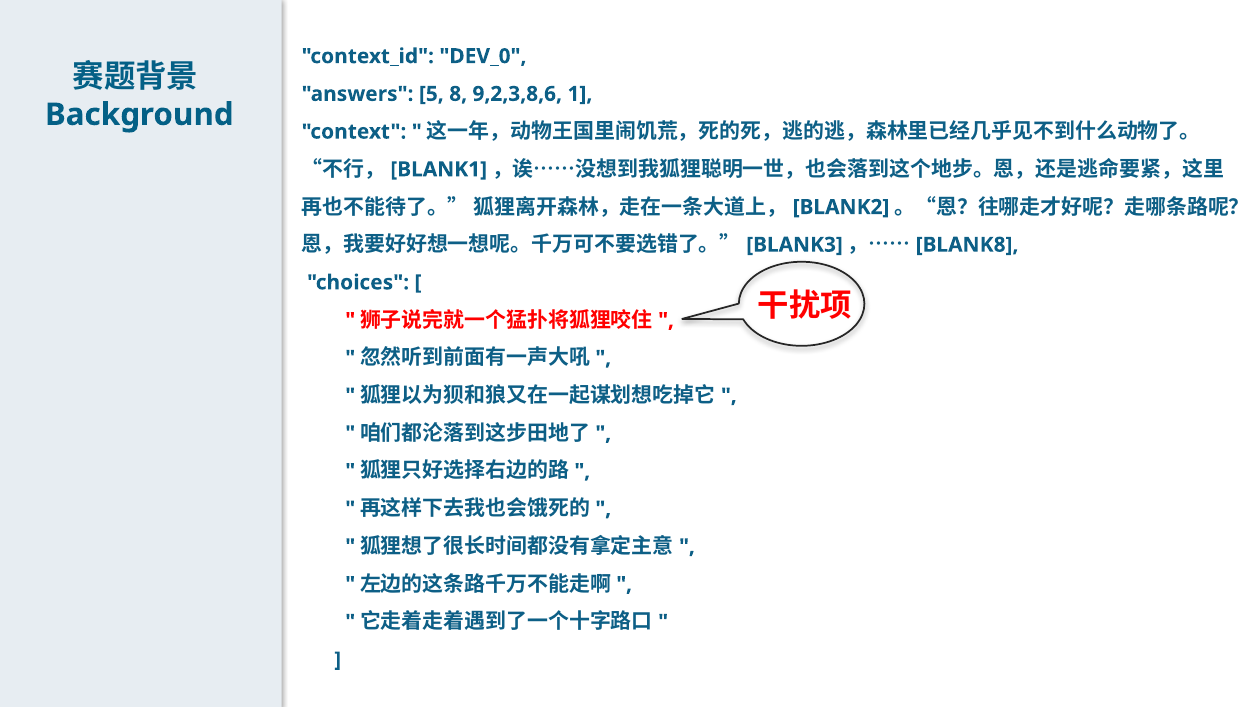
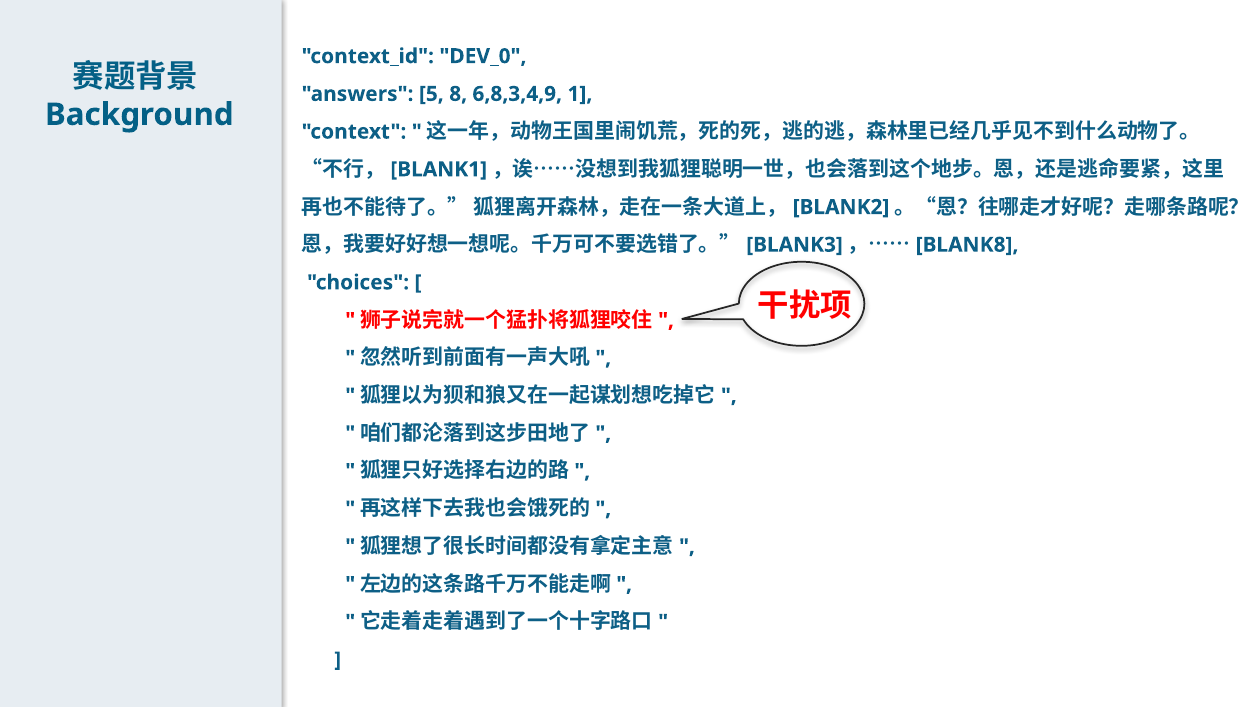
9,2,3,8,6: 9,2,3,8,6 -> 6,8,3,4,9
